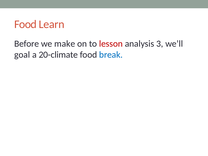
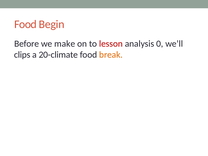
Learn: Learn -> Begin
3: 3 -> 0
goal: goal -> clips
break colour: blue -> orange
